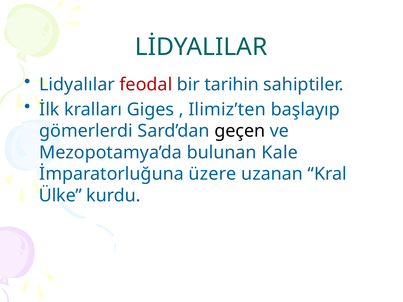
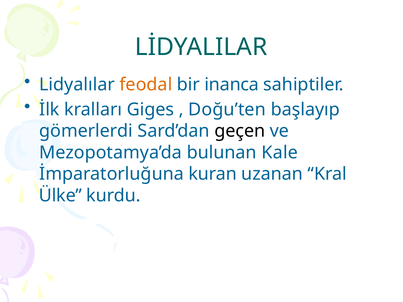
feodal colour: red -> orange
tarihin: tarihin -> inanca
Ilimiz’ten: Ilimiz’ten -> Doğu’ten
üzere: üzere -> kuran
